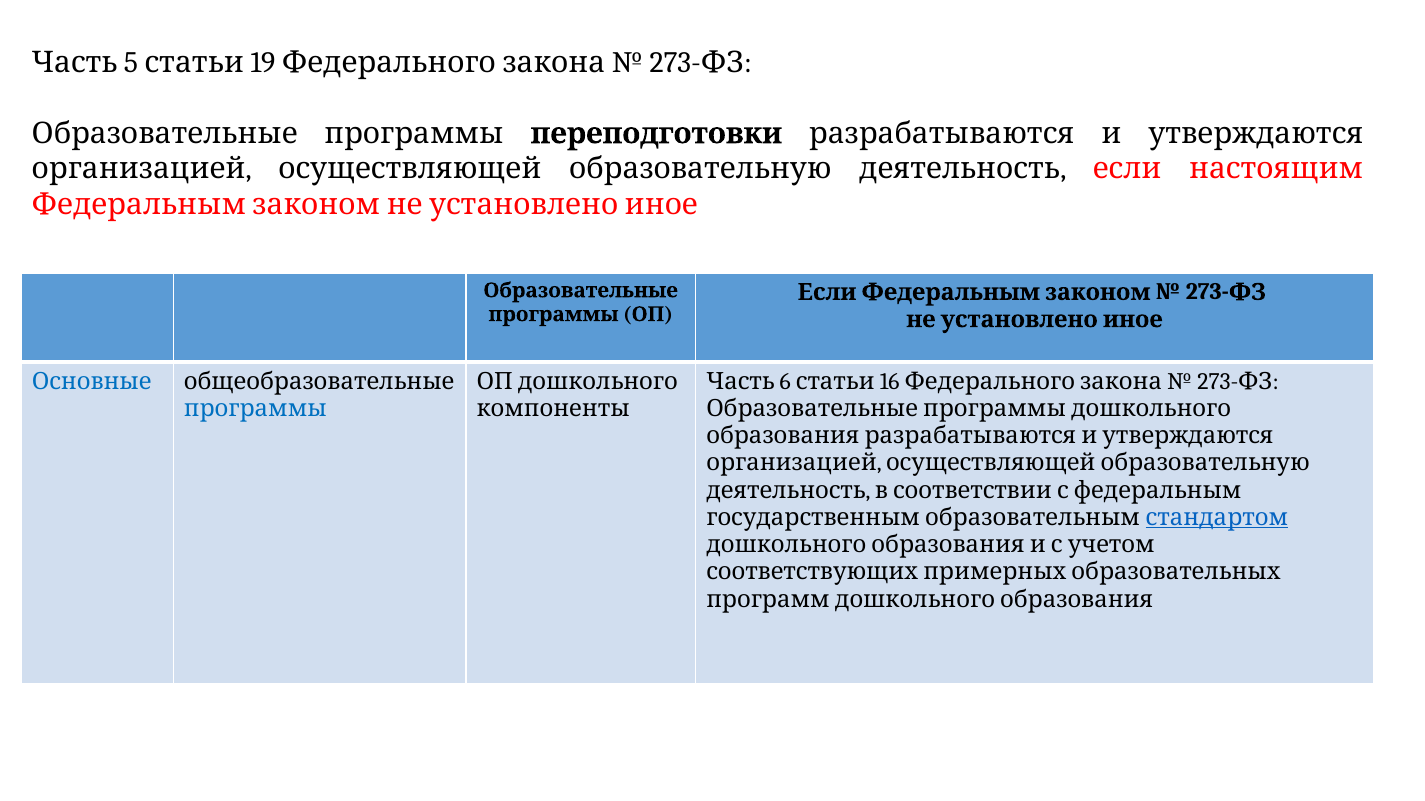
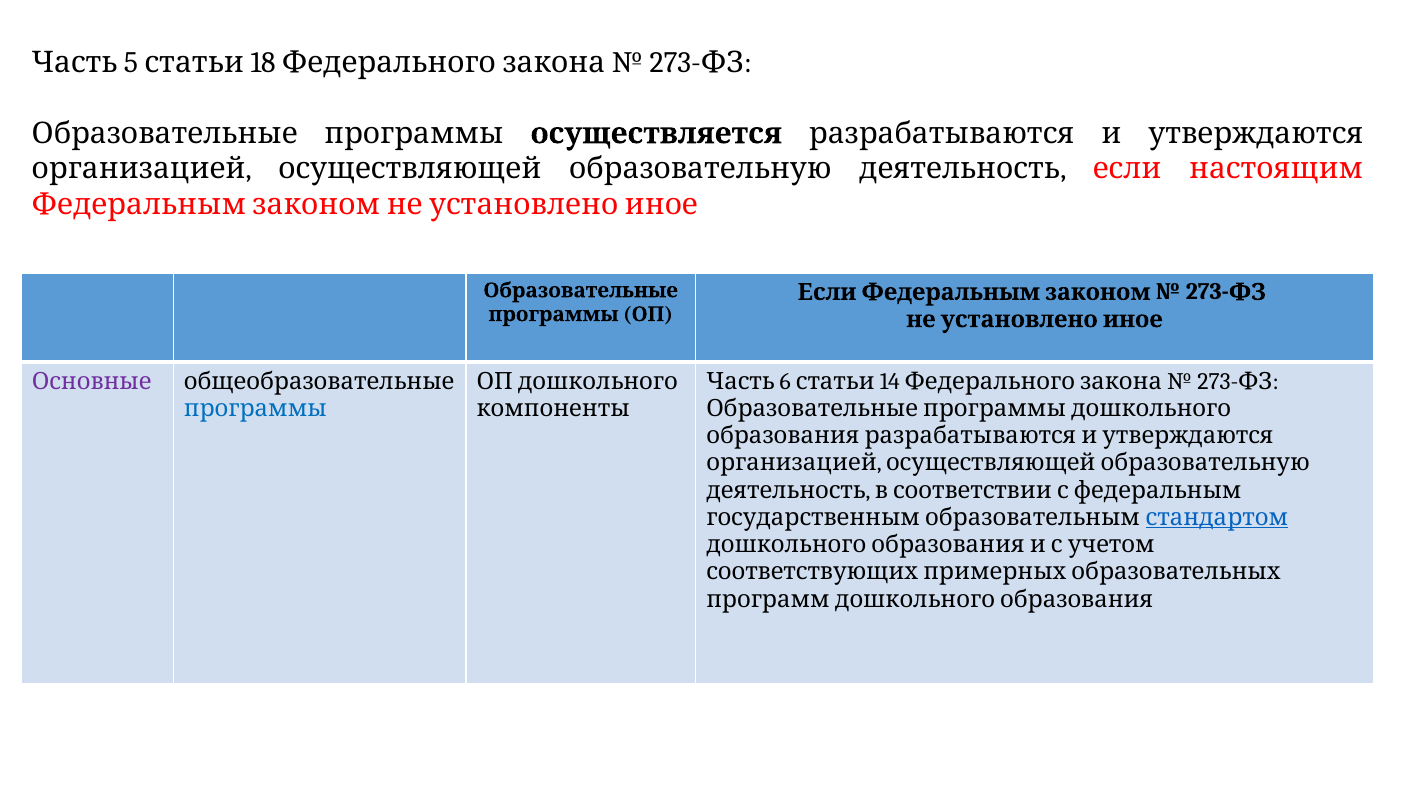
19: 19 -> 18
переподготовки: переподготовки -> осуществляется
16: 16 -> 14
Основные colour: blue -> purple
